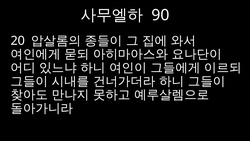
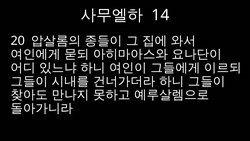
90: 90 -> 14
